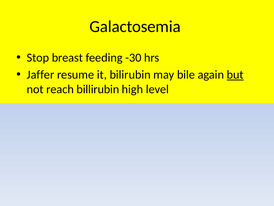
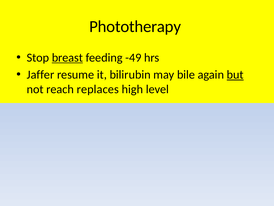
Galactosemia: Galactosemia -> Phototherapy
breast underline: none -> present
-30: -30 -> -49
billirubin: billirubin -> replaces
